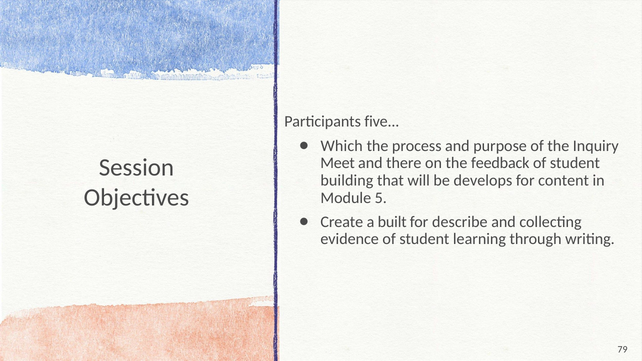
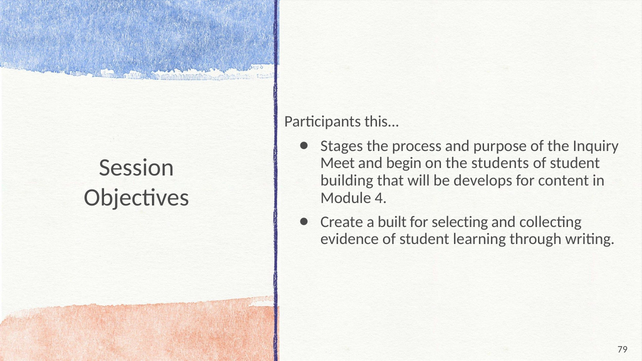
five: five -> this
Which: Which -> Stages
there: there -> begin
feedback: feedback -> students
5: 5 -> 4
describe: describe -> selecting
